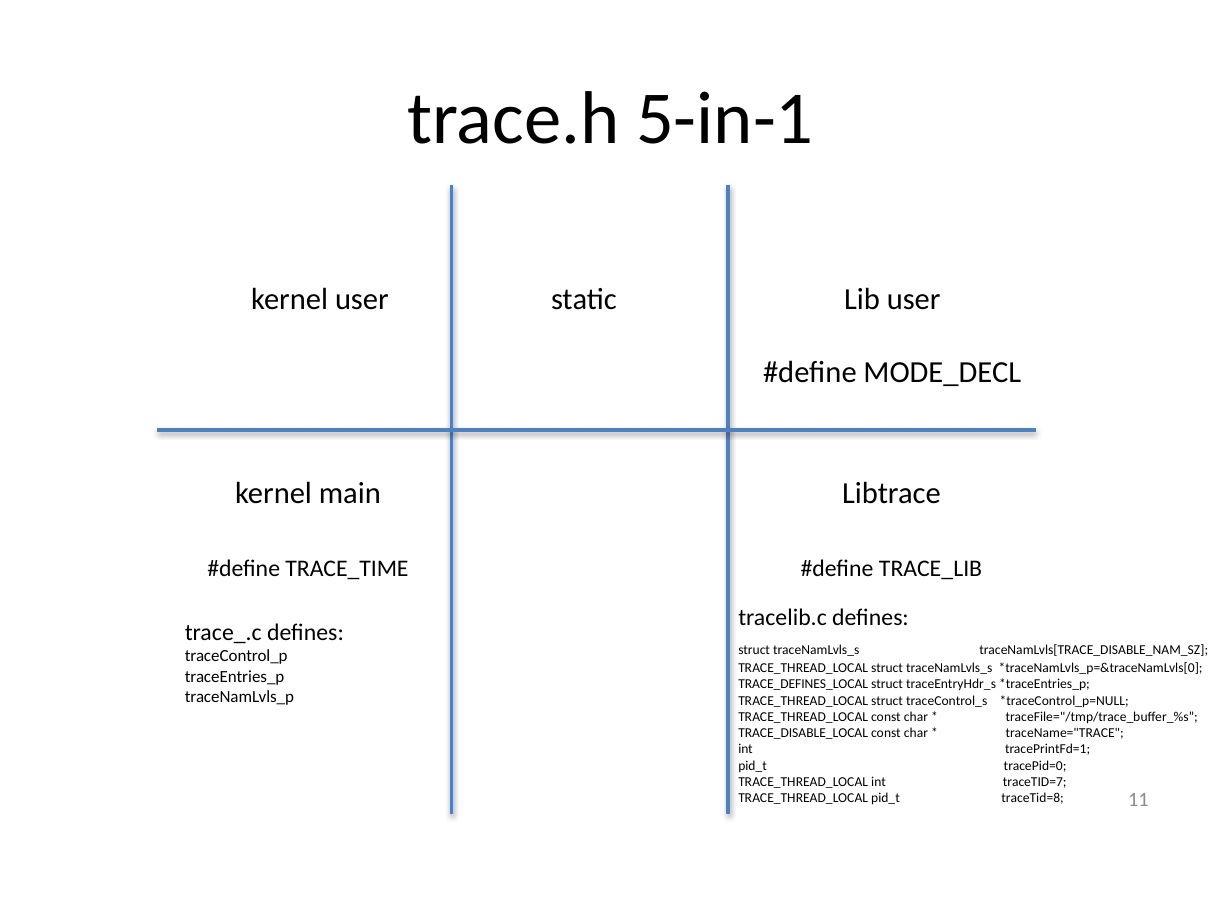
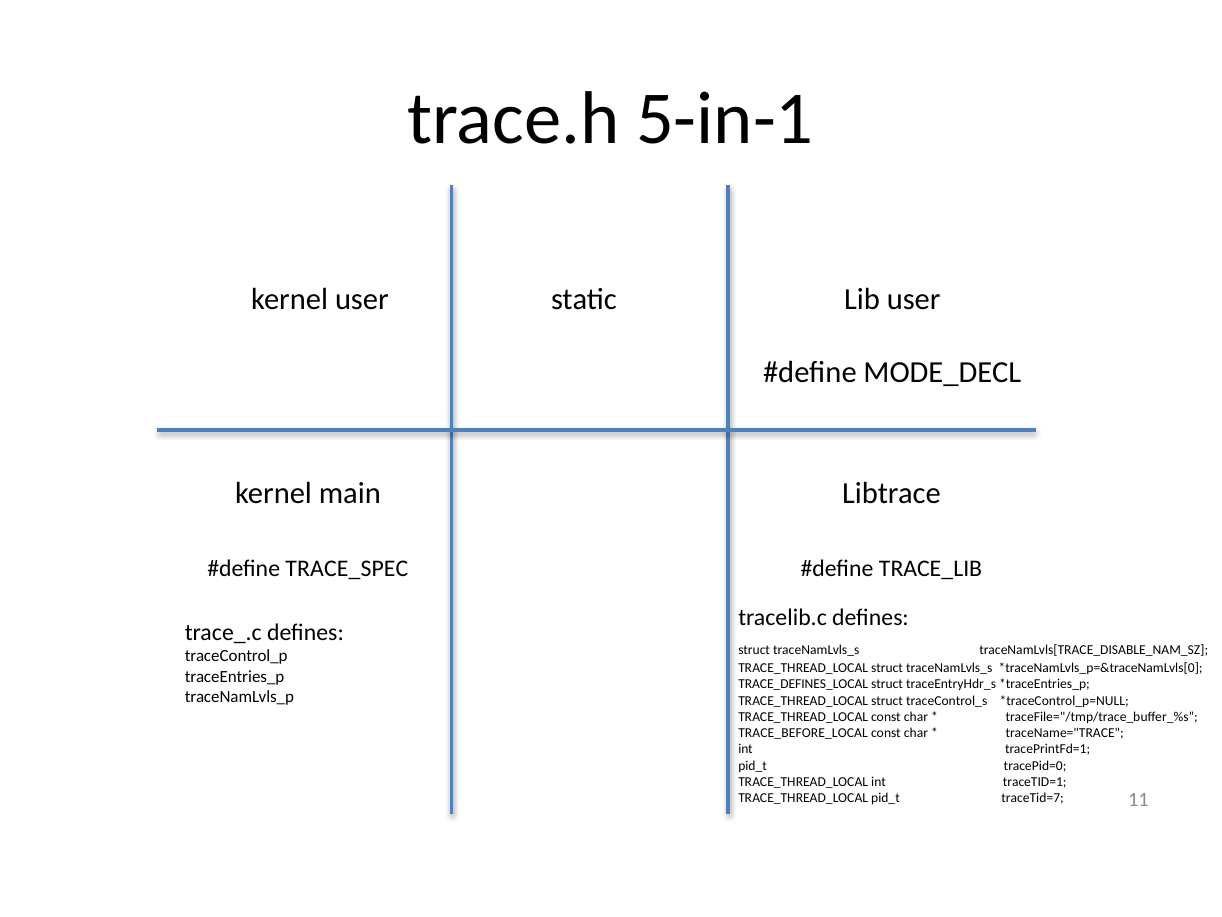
TRACE_TIME: TRACE_TIME -> TRACE_SPEC
TRACE_DISABLE_LOCAL: TRACE_DISABLE_LOCAL -> TRACE_BEFORE_LOCAL
traceTID=7: traceTID=7 -> traceTID=1
traceTid=8: traceTid=8 -> traceTid=7
